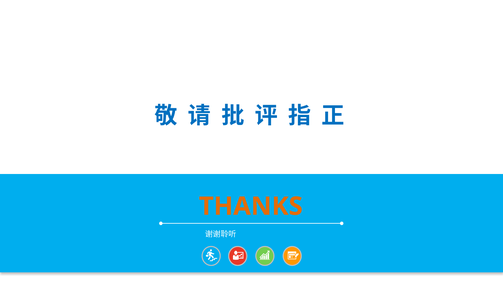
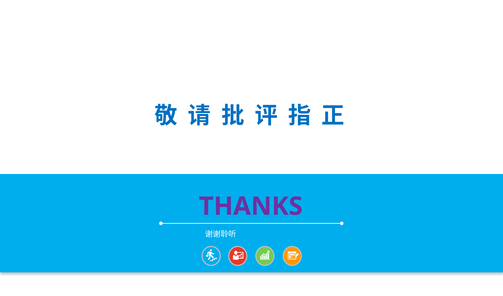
THANKS colour: orange -> purple
